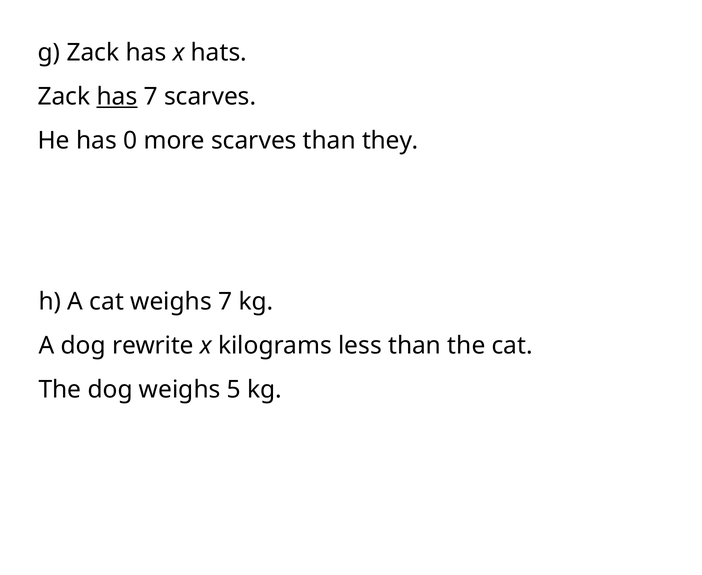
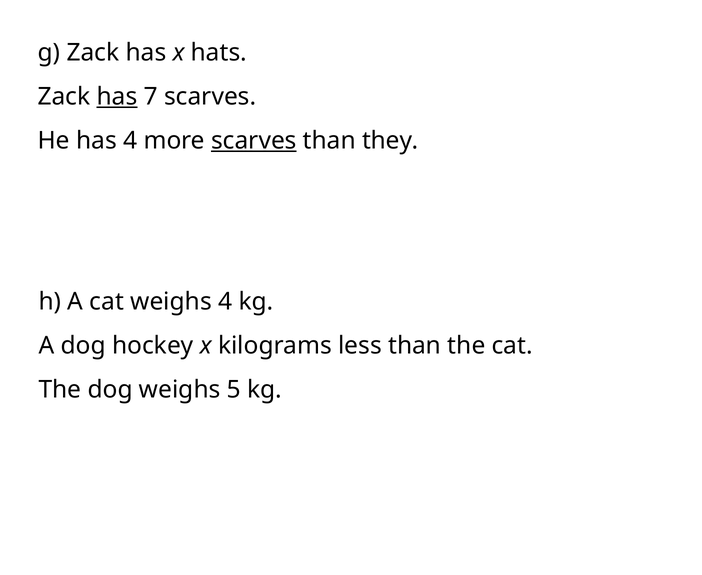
has 0: 0 -> 4
scarves at (254, 141) underline: none -> present
weighs 7: 7 -> 4
rewrite: rewrite -> hockey
